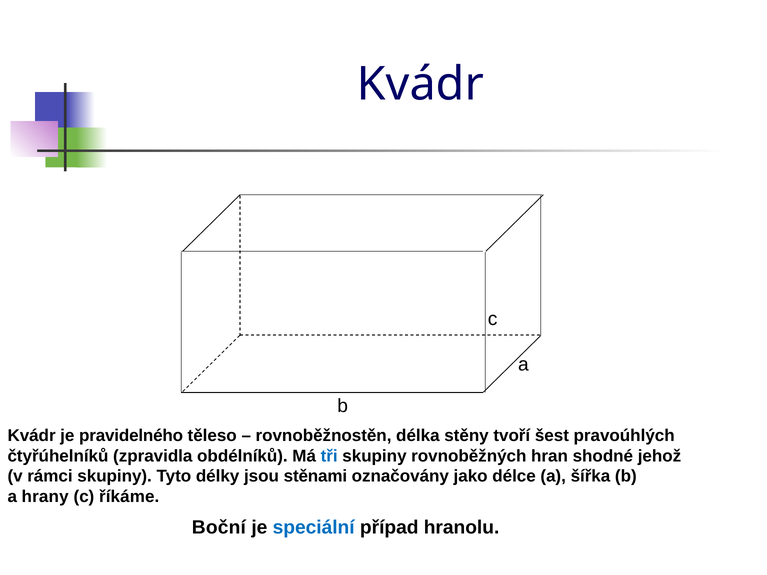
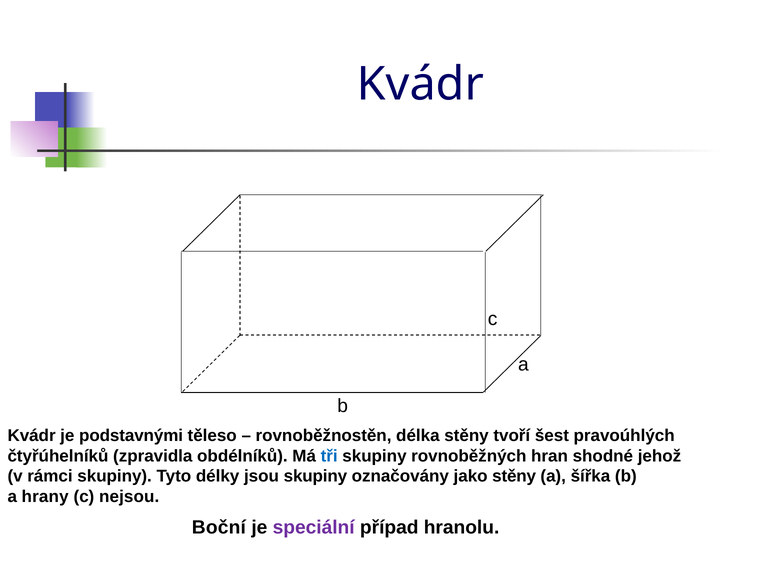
pravidelného: pravidelného -> podstavnými
jsou stěnami: stěnami -> skupiny
jako délce: délce -> stěny
říkáme: říkáme -> nejsou
speciální colour: blue -> purple
